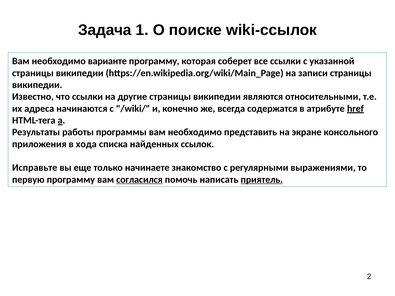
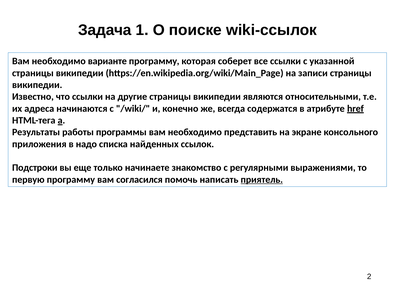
хода: хода -> надо
Исправьте: Исправьте -> Подстроки
согласился underline: present -> none
